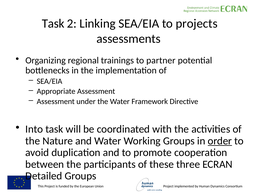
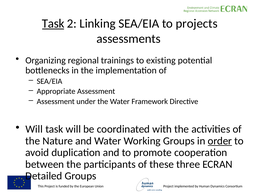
Task at (53, 24) underline: none -> present
partner: partner -> existing
Into at (34, 129): Into -> Will
